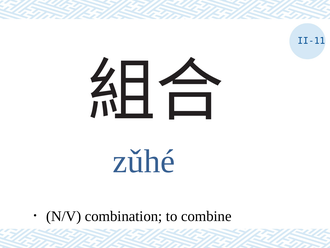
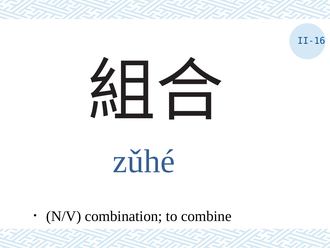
II-11: II-11 -> II-16
